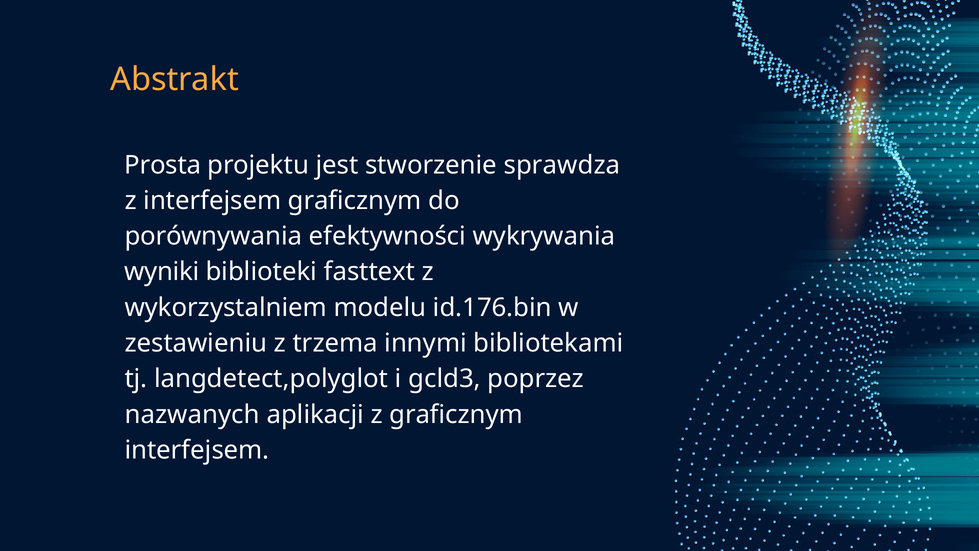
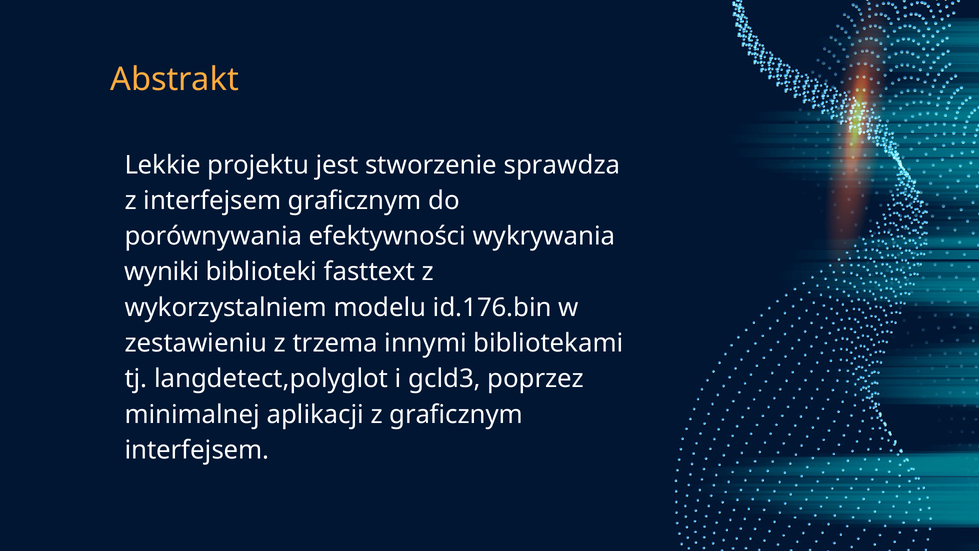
Prosta: Prosta -> Lekkie
nazwanych: nazwanych -> minimalnej
